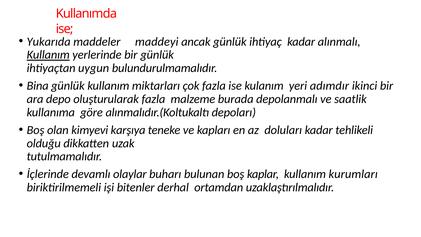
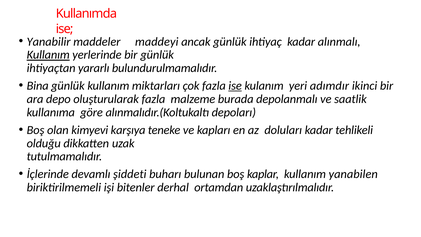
Yukarıda: Yukarıda -> Yanabilir
uygun: uygun -> yararlı
ise at (235, 86) underline: none -> present
olaylar: olaylar -> şiddeti
kurumları: kurumları -> yanabilen
